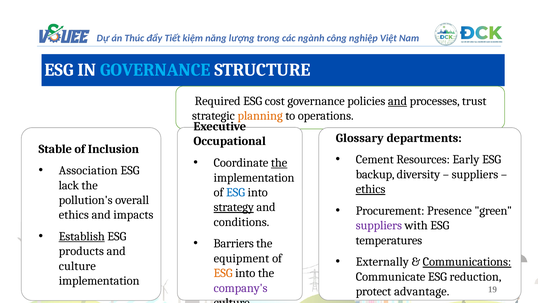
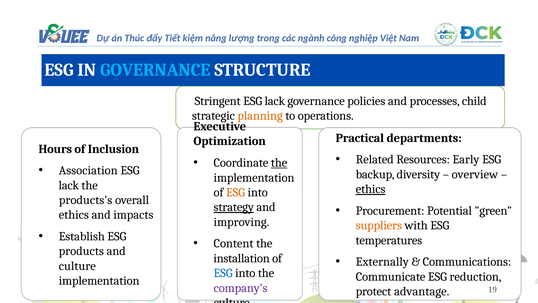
Required: Required -> Stringent
cost at (275, 101): cost -> lack
and at (397, 101) underline: present -> none
trust: trust -> child
Glossary: Glossary -> Practical
Occupational: Occupational -> Optimization
Stable: Stable -> Hours
Cement: Cement -> Related
suppliers at (475, 174): suppliers -> overview
ESG at (236, 192) colour: blue -> orange
pollution's: pollution's -> products's
Presence: Presence -> Potential
conditions: conditions -> improving
suppliers at (379, 225) colour: purple -> orange
Establish underline: present -> none
Barriers: Barriers -> Content
equipment: equipment -> installation
Communications underline: present -> none
ESG at (223, 273) colour: orange -> blue
